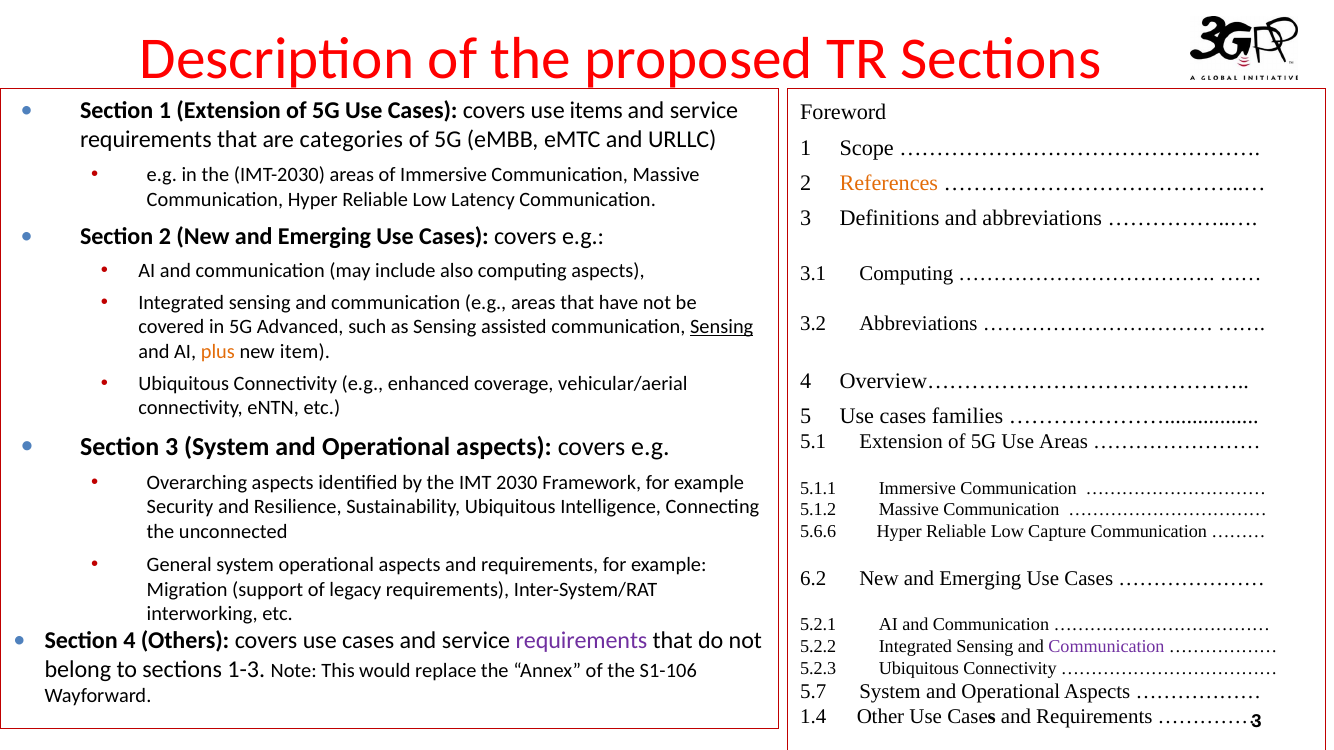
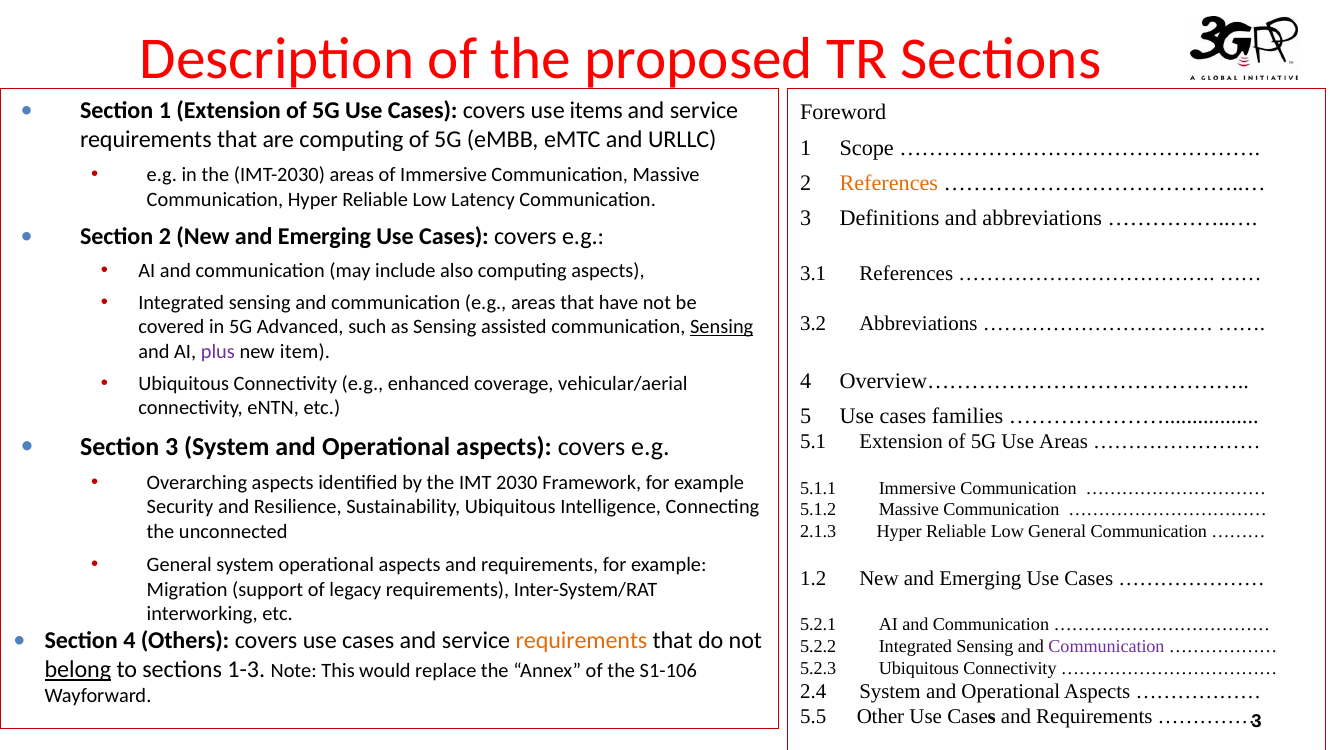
are categories: categories -> computing
3.1 Computing: Computing -> References
plus colour: orange -> purple
5.6.6: 5.6.6 -> 2.1.3
Low Capture: Capture -> General
6.2: 6.2 -> 1.2
requirements at (582, 641) colour: purple -> orange
belong underline: none -> present
5.7: 5.7 -> 2.4
1.4: 1.4 -> 5.5
